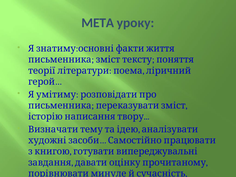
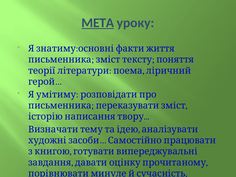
МЕТА underline: none -> present
